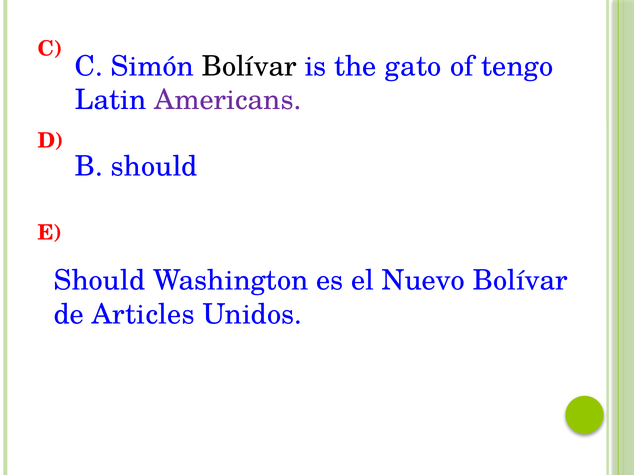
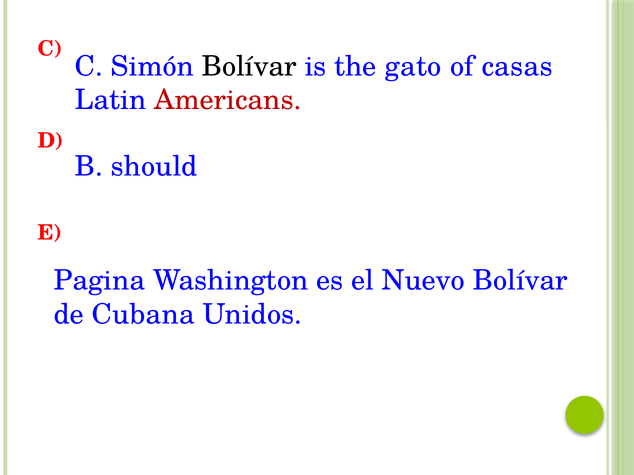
tengo: tengo -> casas
Americans colour: purple -> red
Should at (100, 281): Should -> Pagina
Articles: Articles -> Cubana
